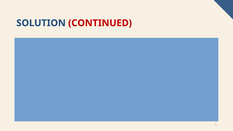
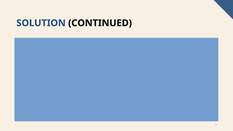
CONTINUED colour: red -> black
